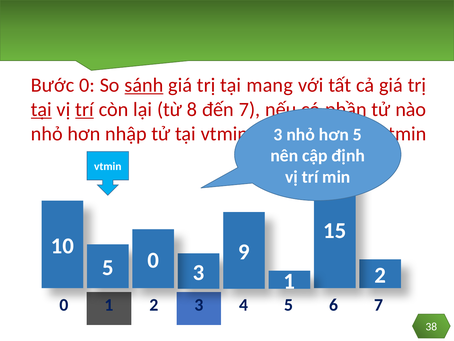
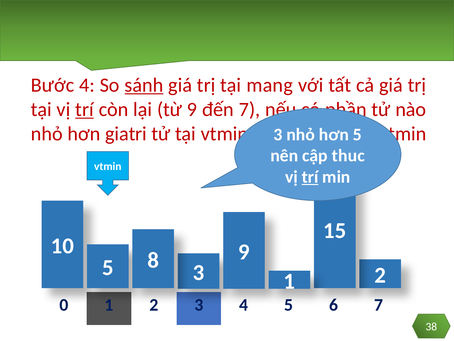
Bước 0: 0 -> 4
tại at (41, 109) underline: present -> none
từ 8: 8 -> 9
nhập: nhập -> giatri
định: định -> thuc
trí at (310, 177) underline: none -> present
5 0: 0 -> 8
